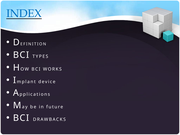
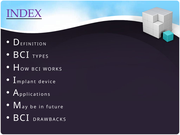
INDEX colour: blue -> purple
